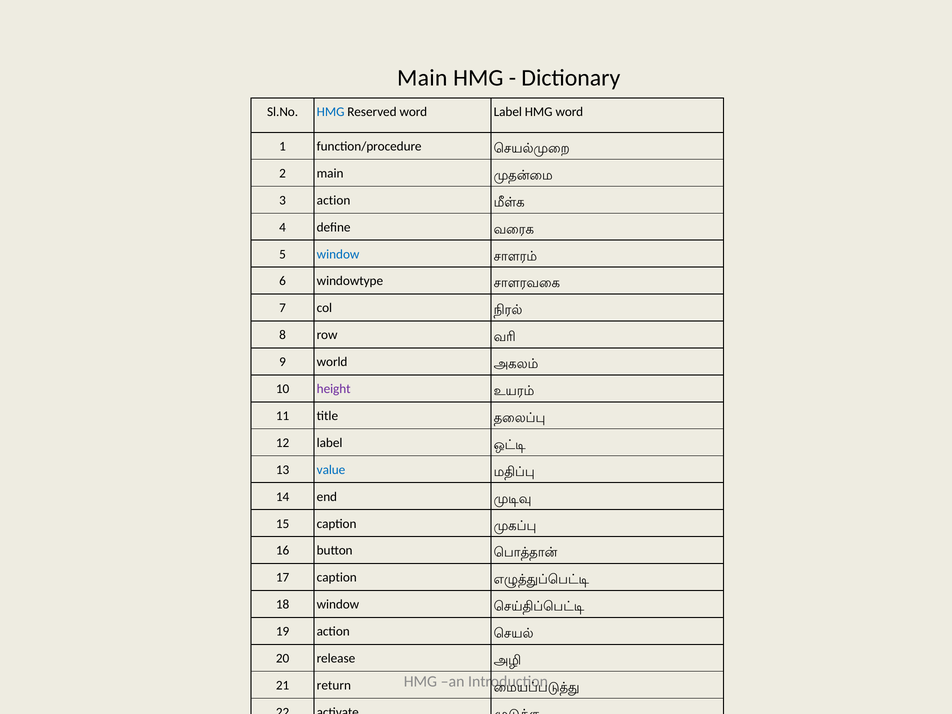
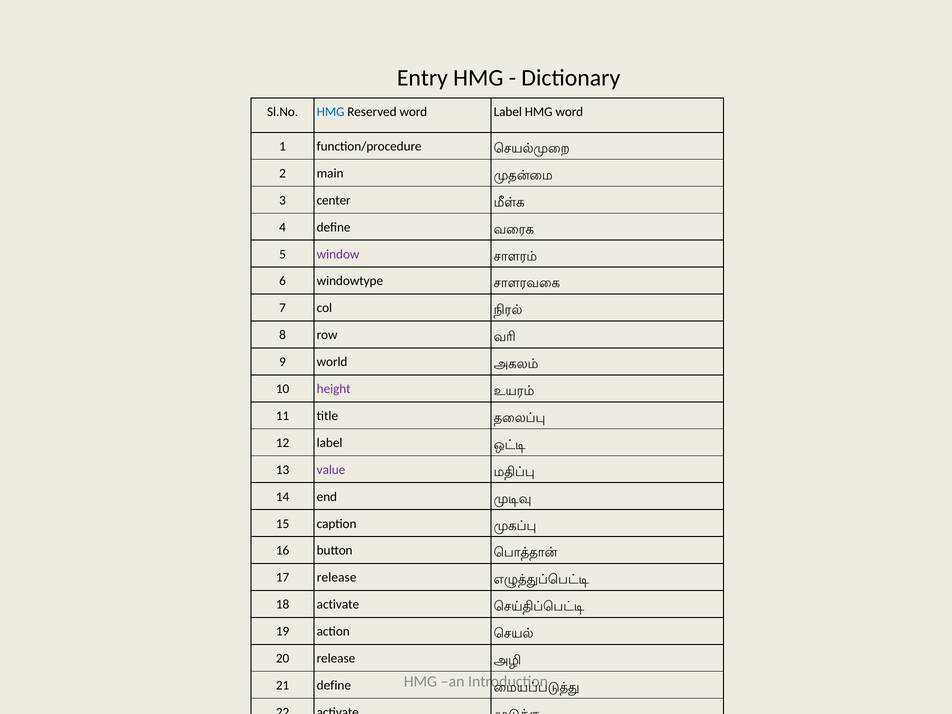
Main at (422, 78): Main -> Entry
3 action: action -> center
window at (338, 254) colour: blue -> purple
value colour: blue -> purple
17 caption: caption -> release
18 window: window -> activate
21 return: return -> define
